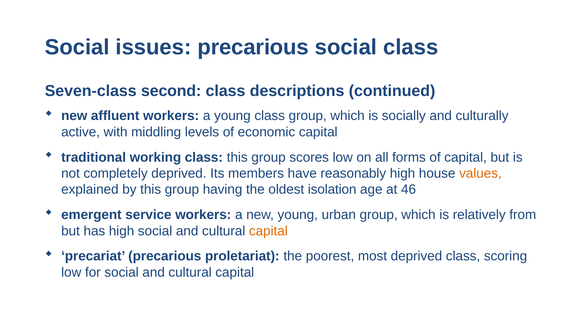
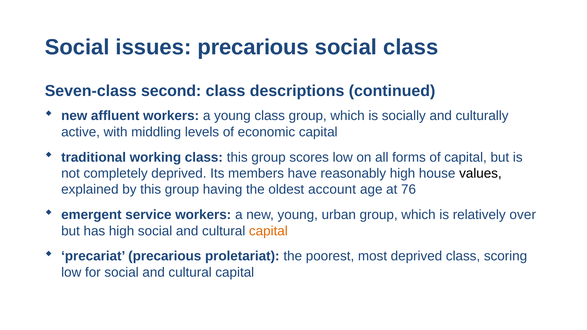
values colour: orange -> black
isolation: isolation -> account
46: 46 -> 76
from: from -> over
